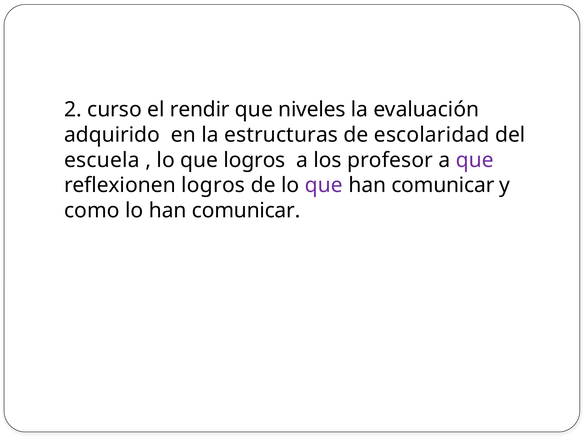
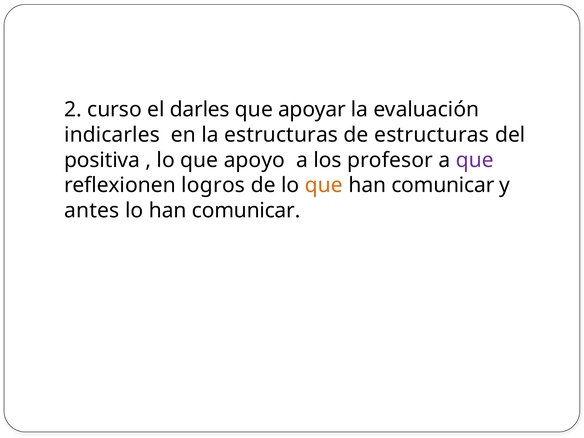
rendir: rendir -> darles
niveles: niveles -> apoyar
adquirido: adquirido -> indicarles
de escolaridad: escolaridad -> estructuras
escuela: escuela -> positiva
que logros: logros -> apoyo
que at (324, 185) colour: purple -> orange
como: como -> antes
